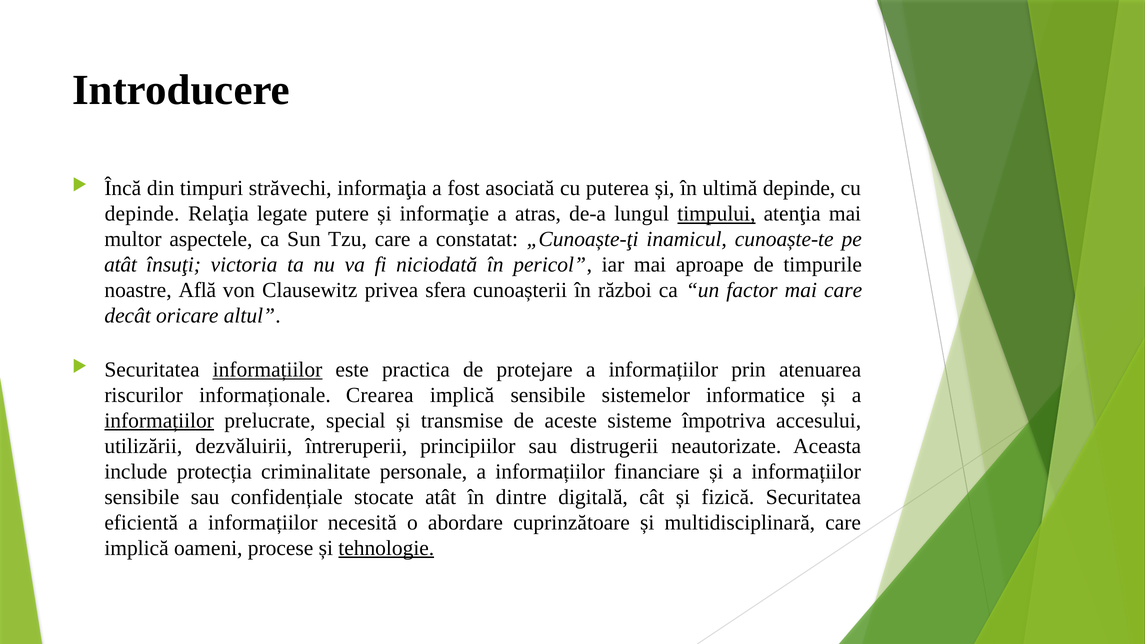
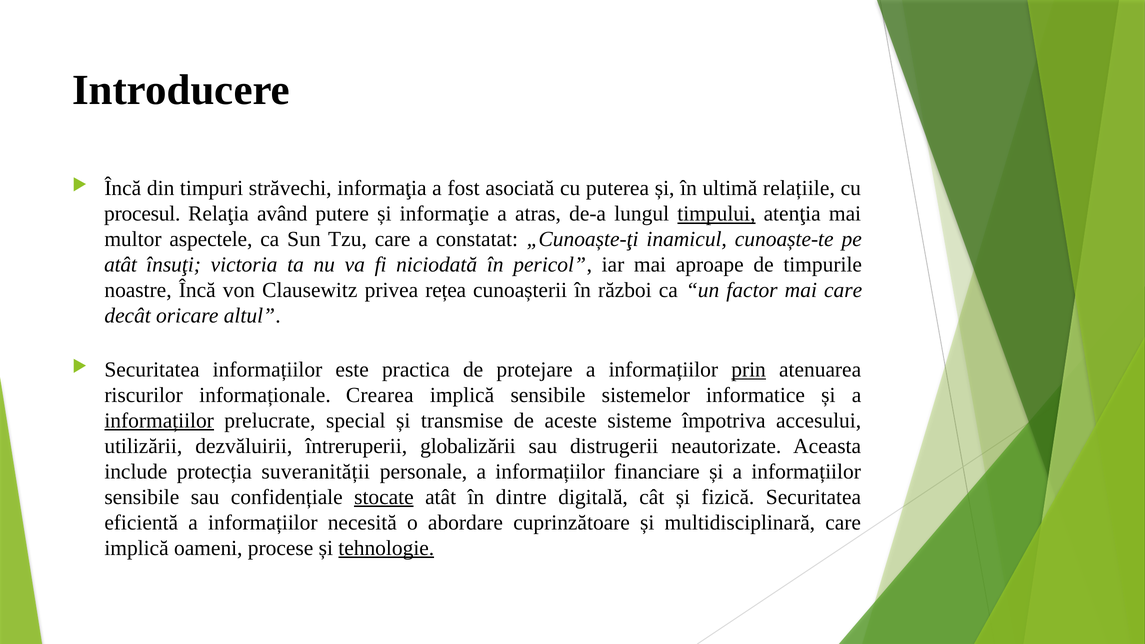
ultimă depinde: depinde -> relațiile
depinde at (142, 214): depinde -> procesul
legate: legate -> având
noastre Află: Află -> Încă
sfera: sfera -> rețea
informațiilor at (268, 370) underline: present -> none
prin underline: none -> present
principiilor: principiilor -> globalizării
criminalitate: criminalitate -> suveranității
stocate underline: none -> present
